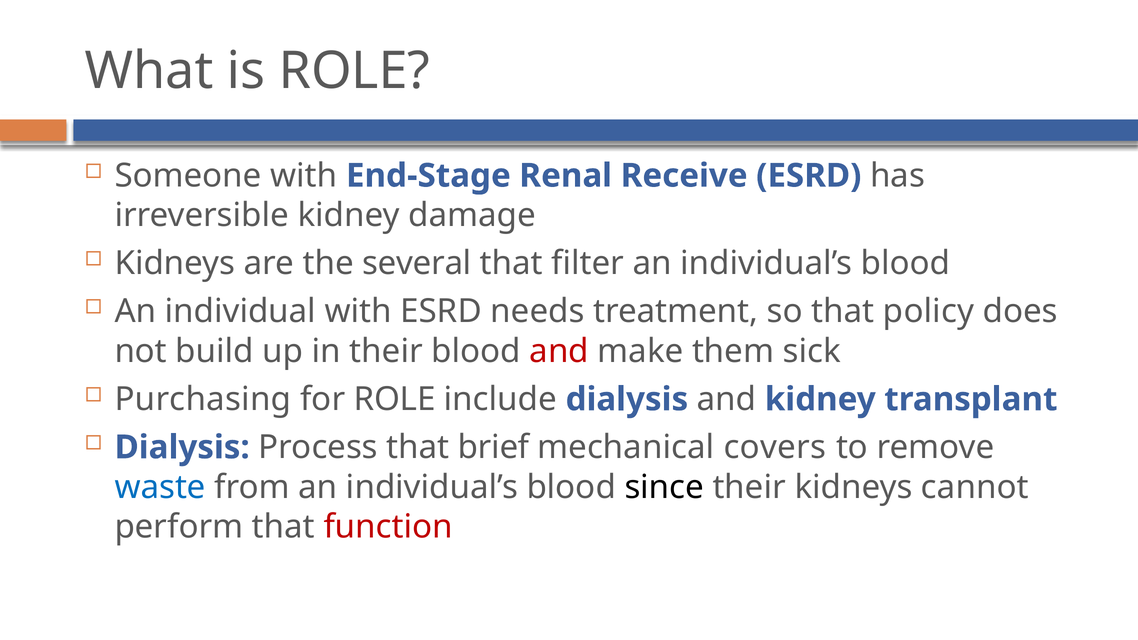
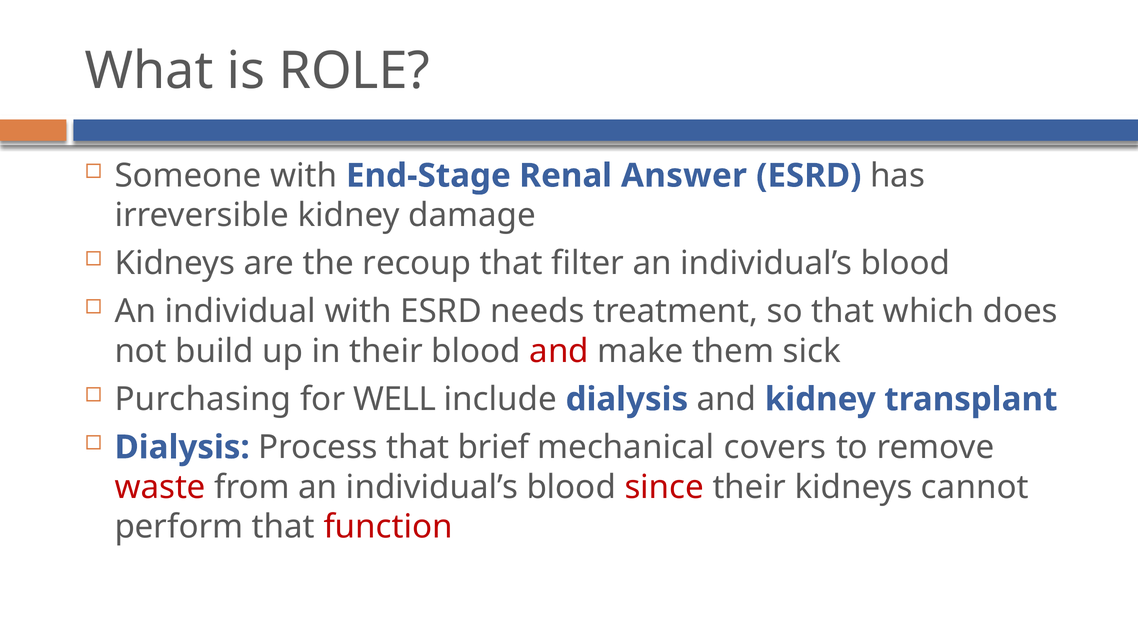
Receive: Receive -> Answer
several: several -> recoup
policy: policy -> which
for ROLE: ROLE -> WELL
waste colour: blue -> red
since colour: black -> red
